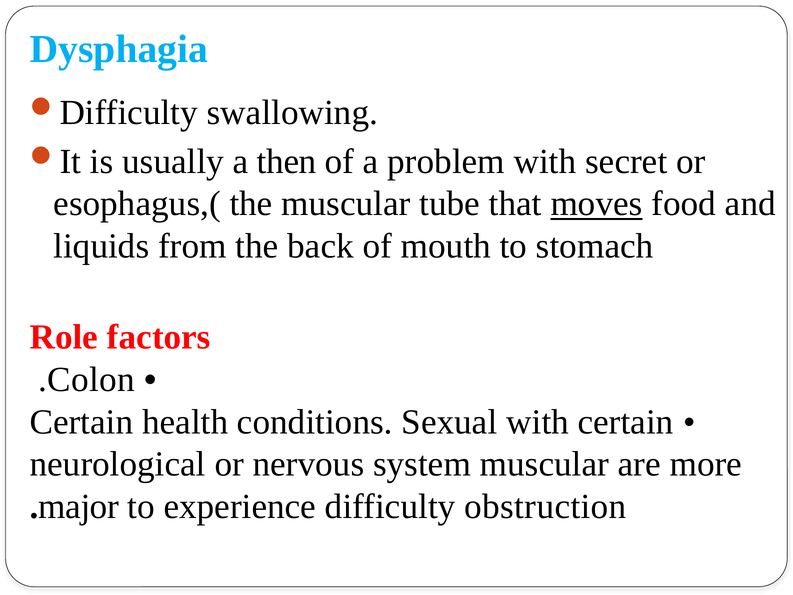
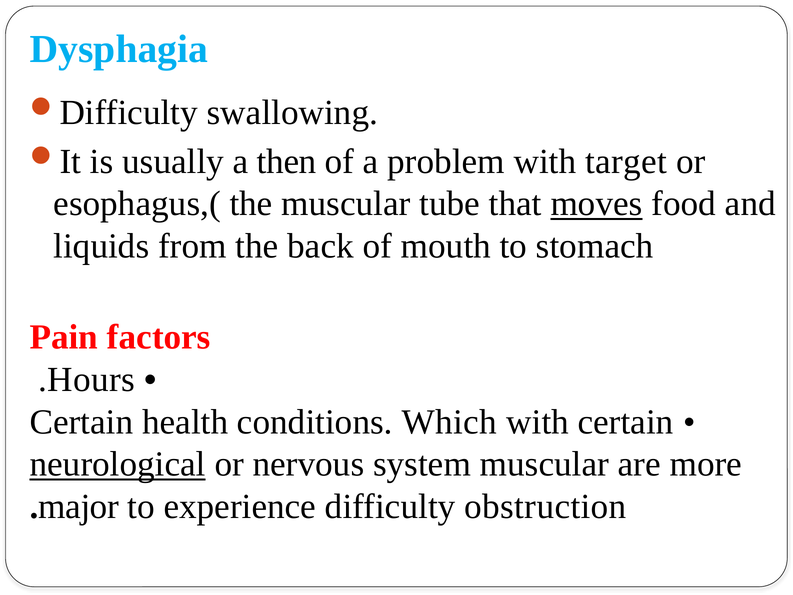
secret: secret -> target
Role: Role -> Pain
Colon: Colon -> Hours
Sexual: Sexual -> Which
neurological underline: none -> present
